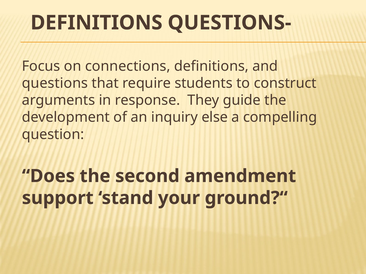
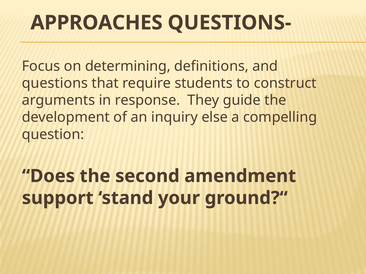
DEFINITIONS at (96, 23): DEFINITIONS -> APPROACHES
connections: connections -> determining
